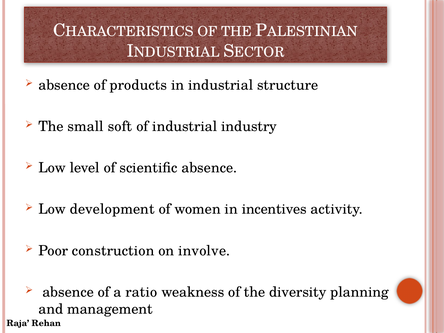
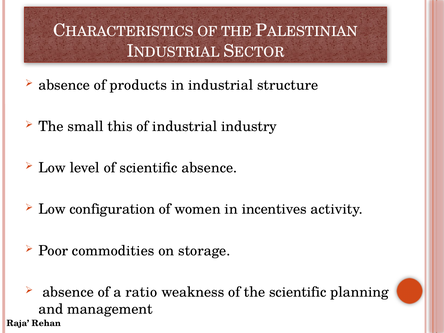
soft: soft -> this
development: development -> configuration
construction: construction -> commodities
involve: involve -> storage
the diversity: diversity -> scientific
